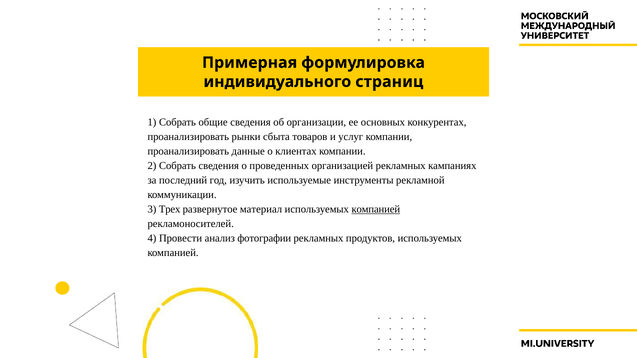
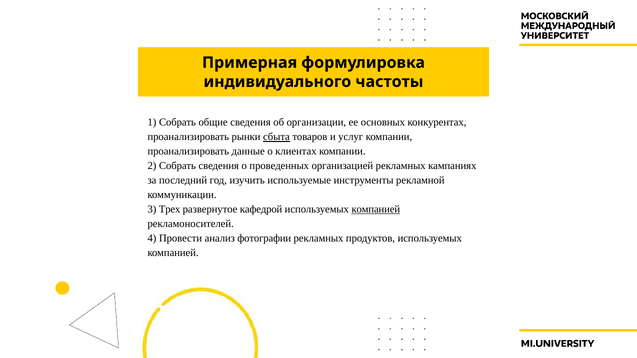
страниц: страниц -> частоты
сбыта underline: none -> present
материал: материал -> кафедрой
